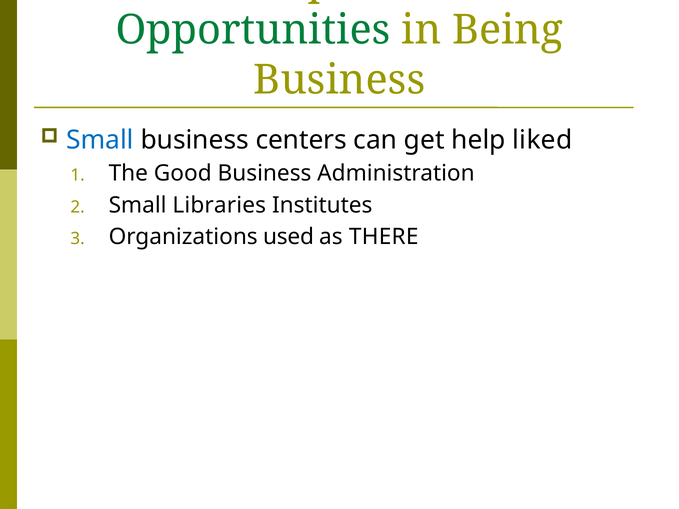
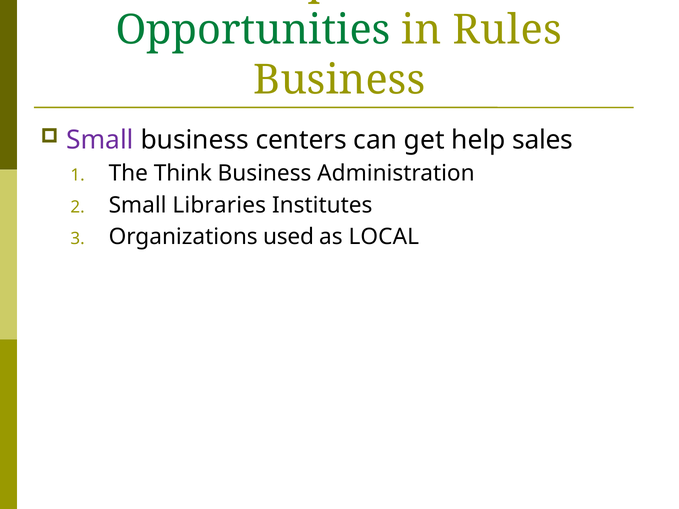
Being: Being -> Rules
Small at (100, 140) colour: blue -> purple
liked: liked -> sales
Good: Good -> Think
THERE: THERE -> LOCAL
